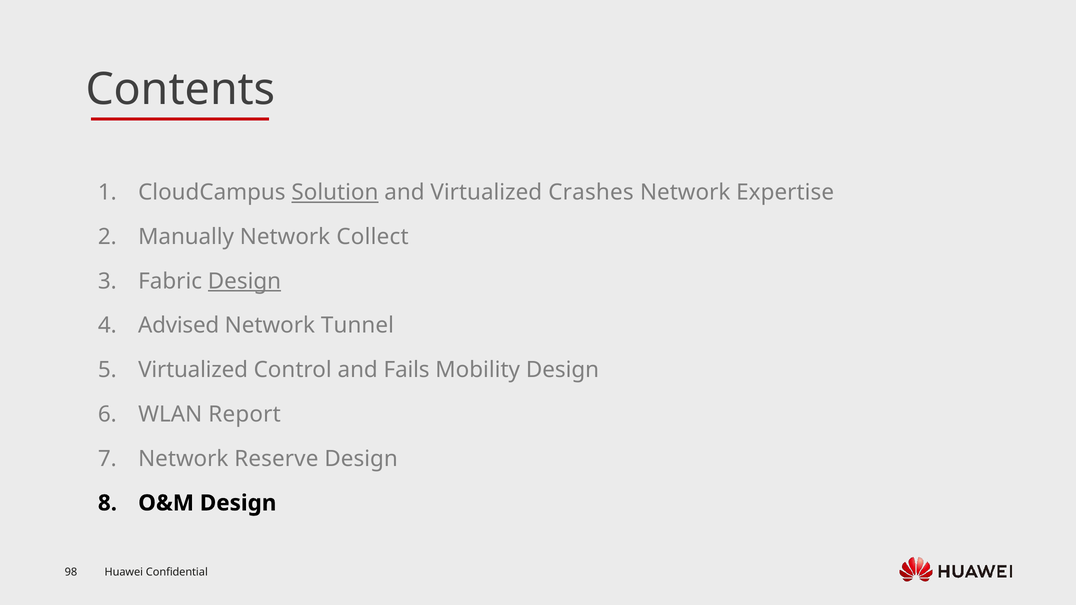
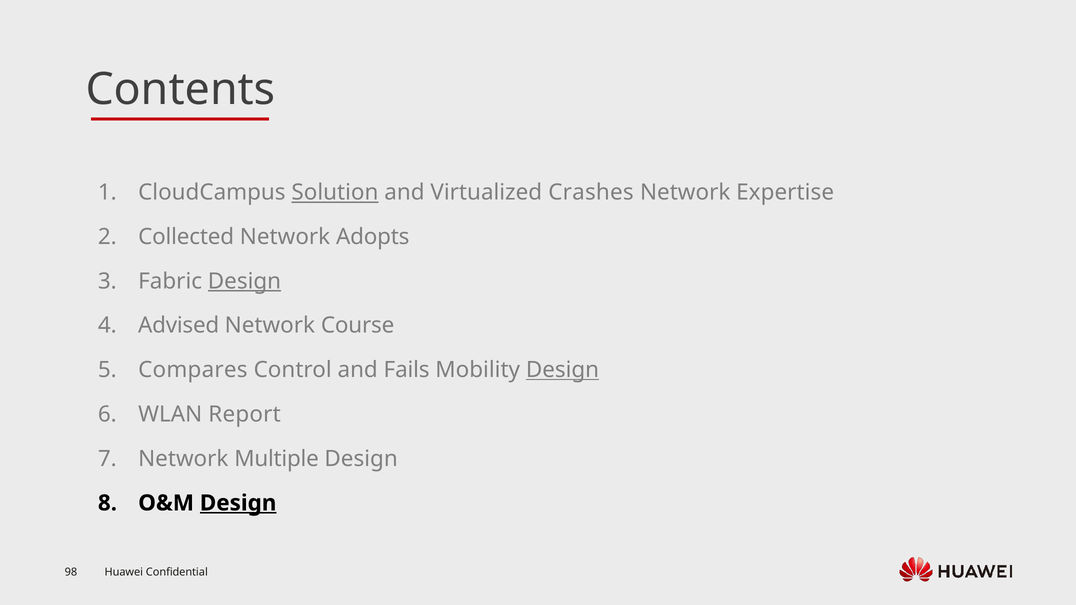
Manually: Manually -> Collected
Collect: Collect -> Adopts
Tunnel: Tunnel -> Course
Virtualized at (193, 370): Virtualized -> Compares
Design at (563, 370) underline: none -> present
Reserve: Reserve -> Multiple
Design at (238, 503) underline: none -> present
